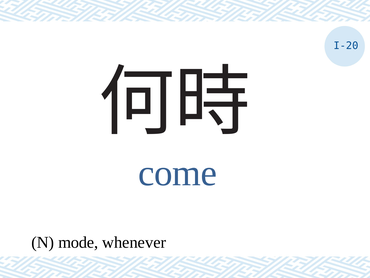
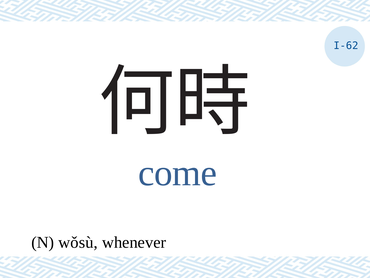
I-20: I-20 -> I-62
mode: mode -> wǒsù
